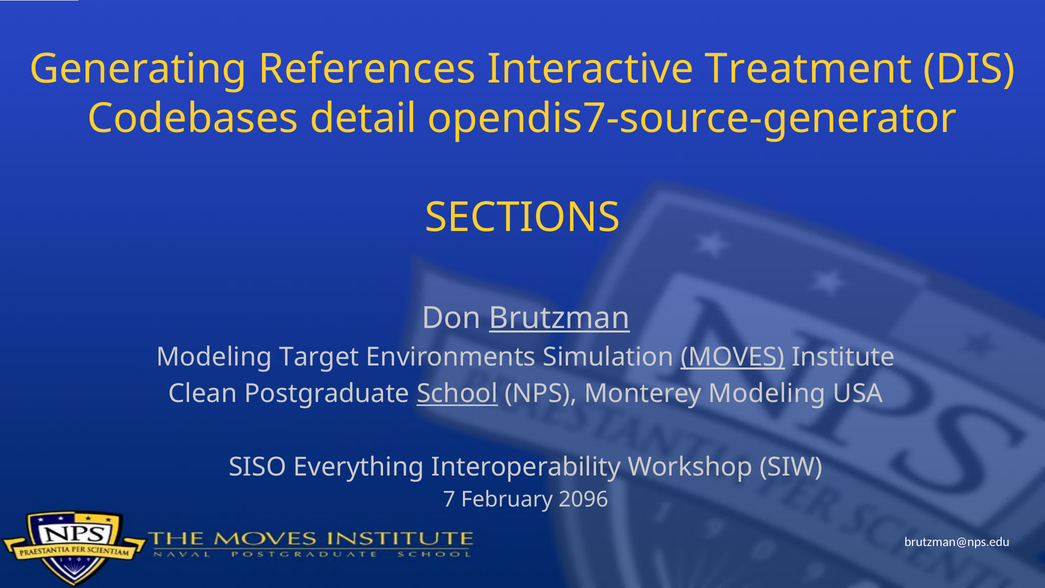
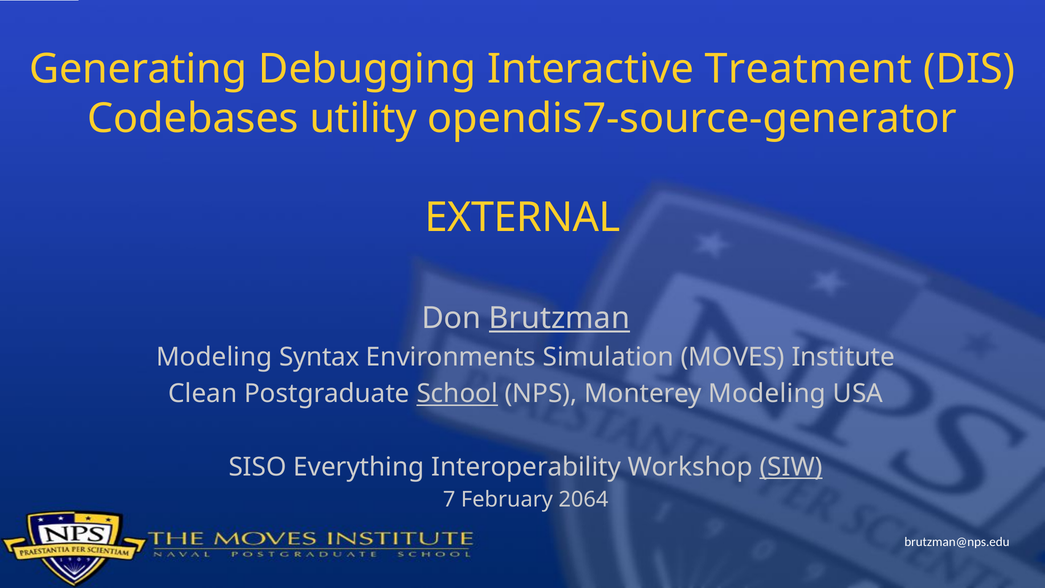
References: References -> Debugging
detail: detail -> utility
SECTIONS: SECTIONS -> EXTERNAL
Target: Target -> Syntax
MOVES underline: present -> none
SIW underline: none -> present
2096: 2096 -> 2064
